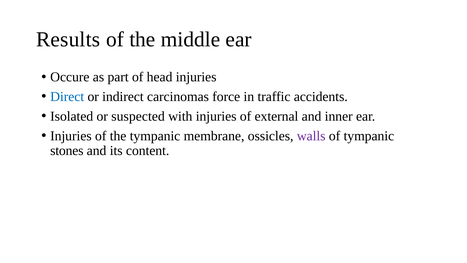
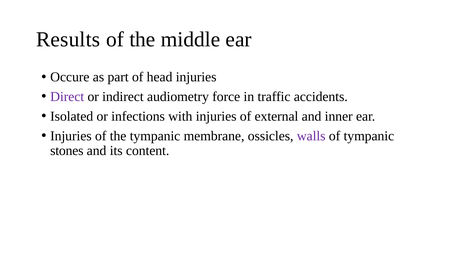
Direct colour: blue -> purple
carcinomas: carcinomas -> audiometry
suspected: suspected -> infections
